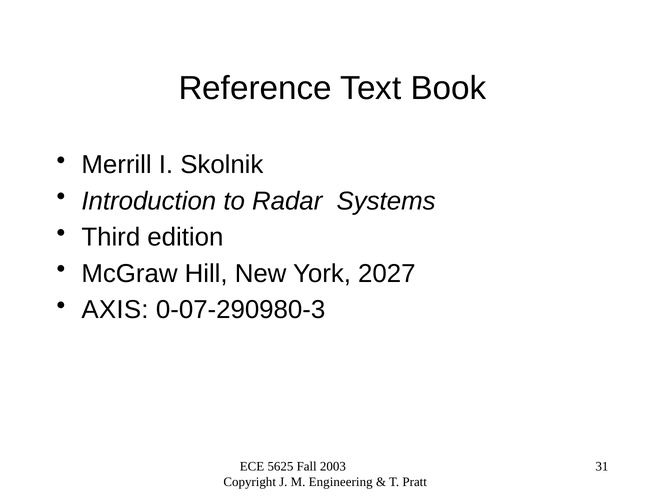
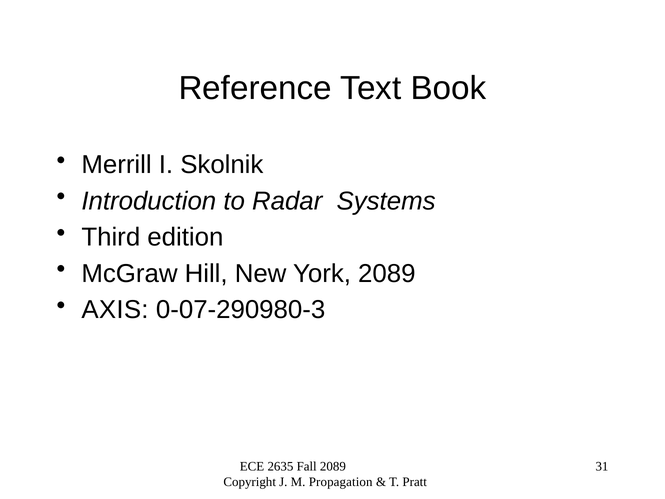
York 2027: 2027 -> 2089
5625: 5625 -> 2635
Fall 2003: 2003 -> 2089
Engineering: Engineering -> Propagation
